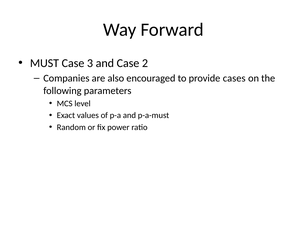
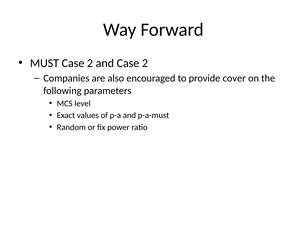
MUST Case 3: 3 -> 2
cases: cases -> cover
